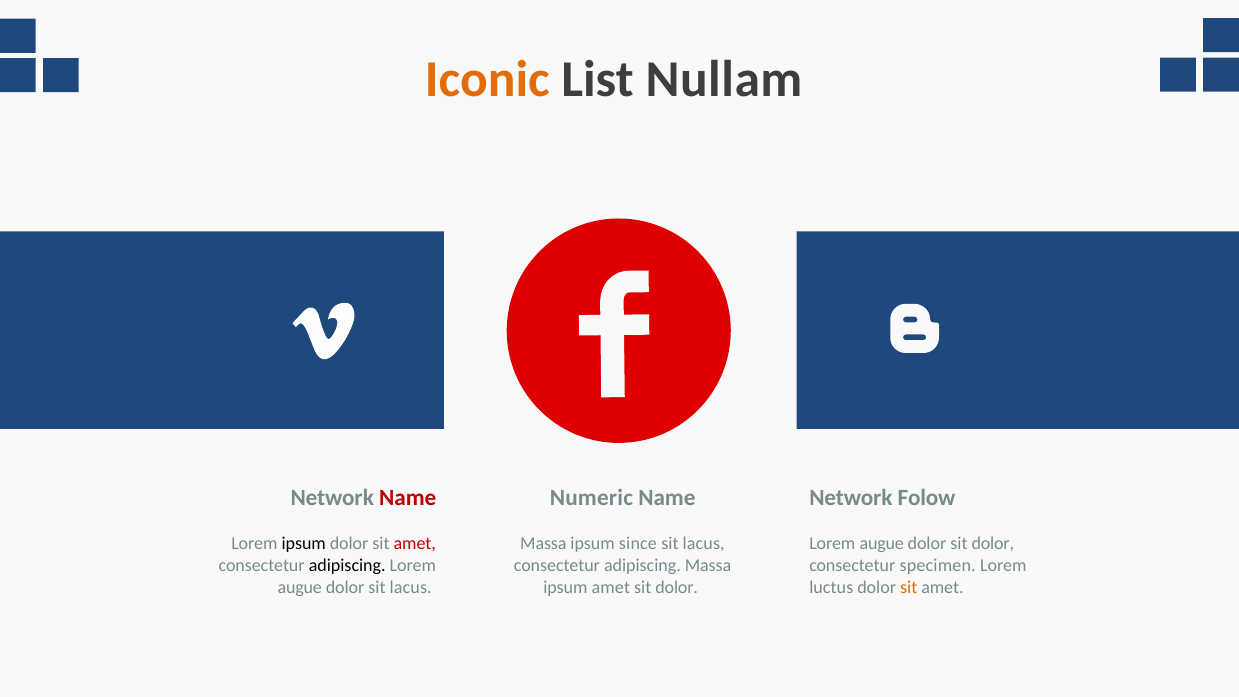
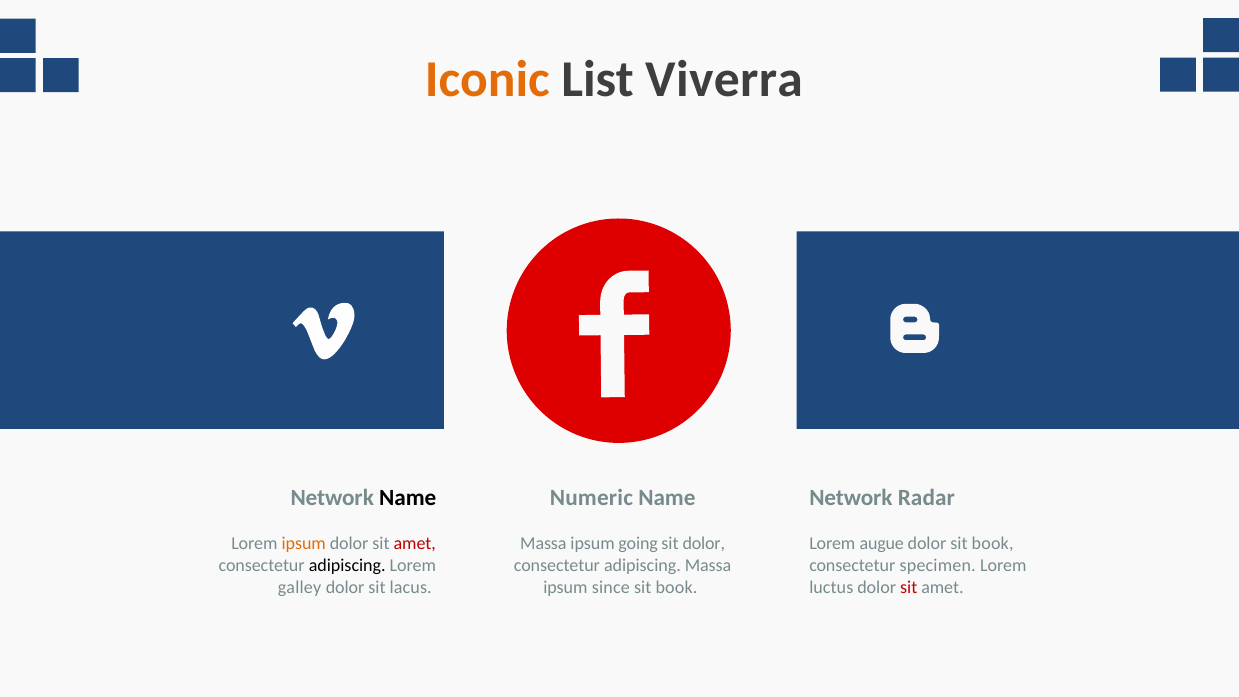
Nullam: Nullam -> Viverra
Name at (408, 498) colour: red -> black
Folow: Folow -> Radar
ipsum at (304, 544) colour: black -> orange
since: since -> going
lacus at (704, 544): lacus -> dolor
dolor sit dolor: dolor -> book
augue at (300, 587): augue -> galley
ipsum amet: amet -> since
dolor at (677, 587): dolor -> book
sit at (909, 587) colour: orange -> red
